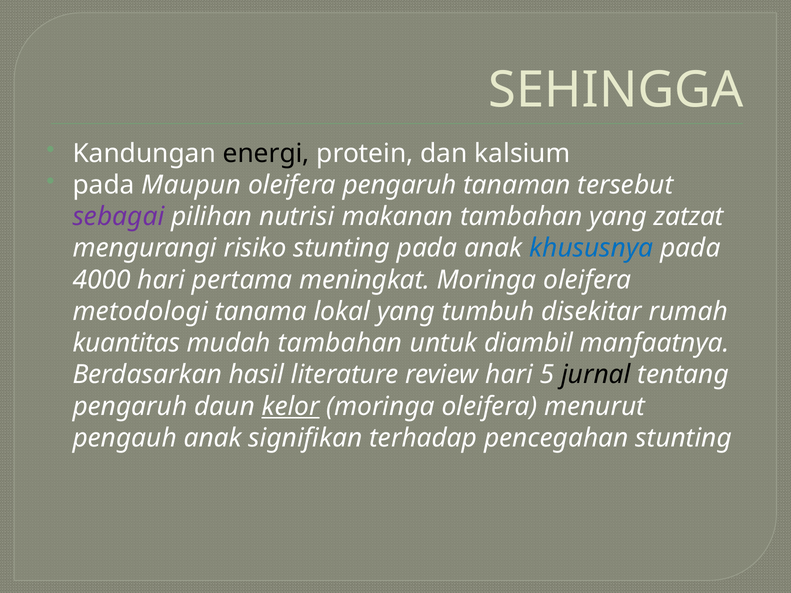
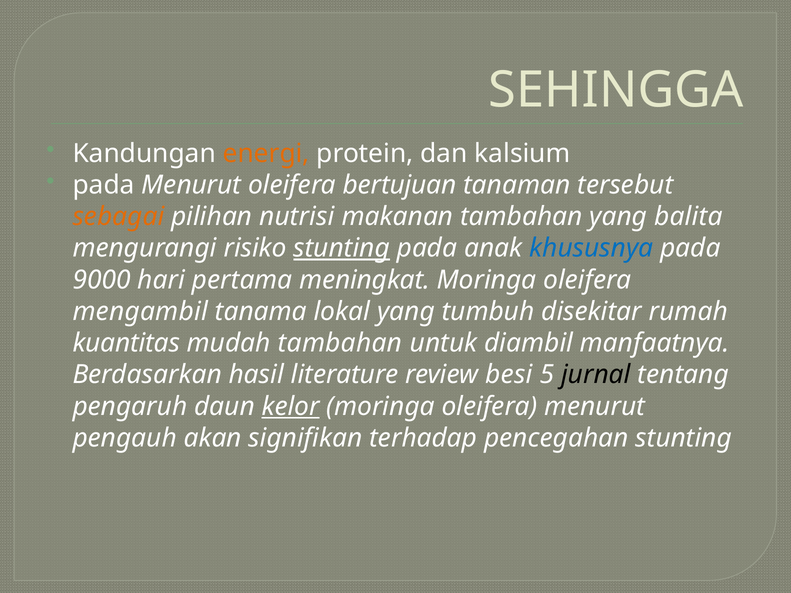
energi colour: black -> orange
pada Maupun: Maupun -> Menurut
oleifera pengaruh: pengaruh -> bertujuan
sebagai colour: purple -> orange
zatzat: zatzat -> balita
stunting at (342, 248) underline: none -> present
4000: 4000 -> 9000
metodologi: metodologi -> mengambil
review hari: hari -> besi
pengauh anak: anak -> akan
